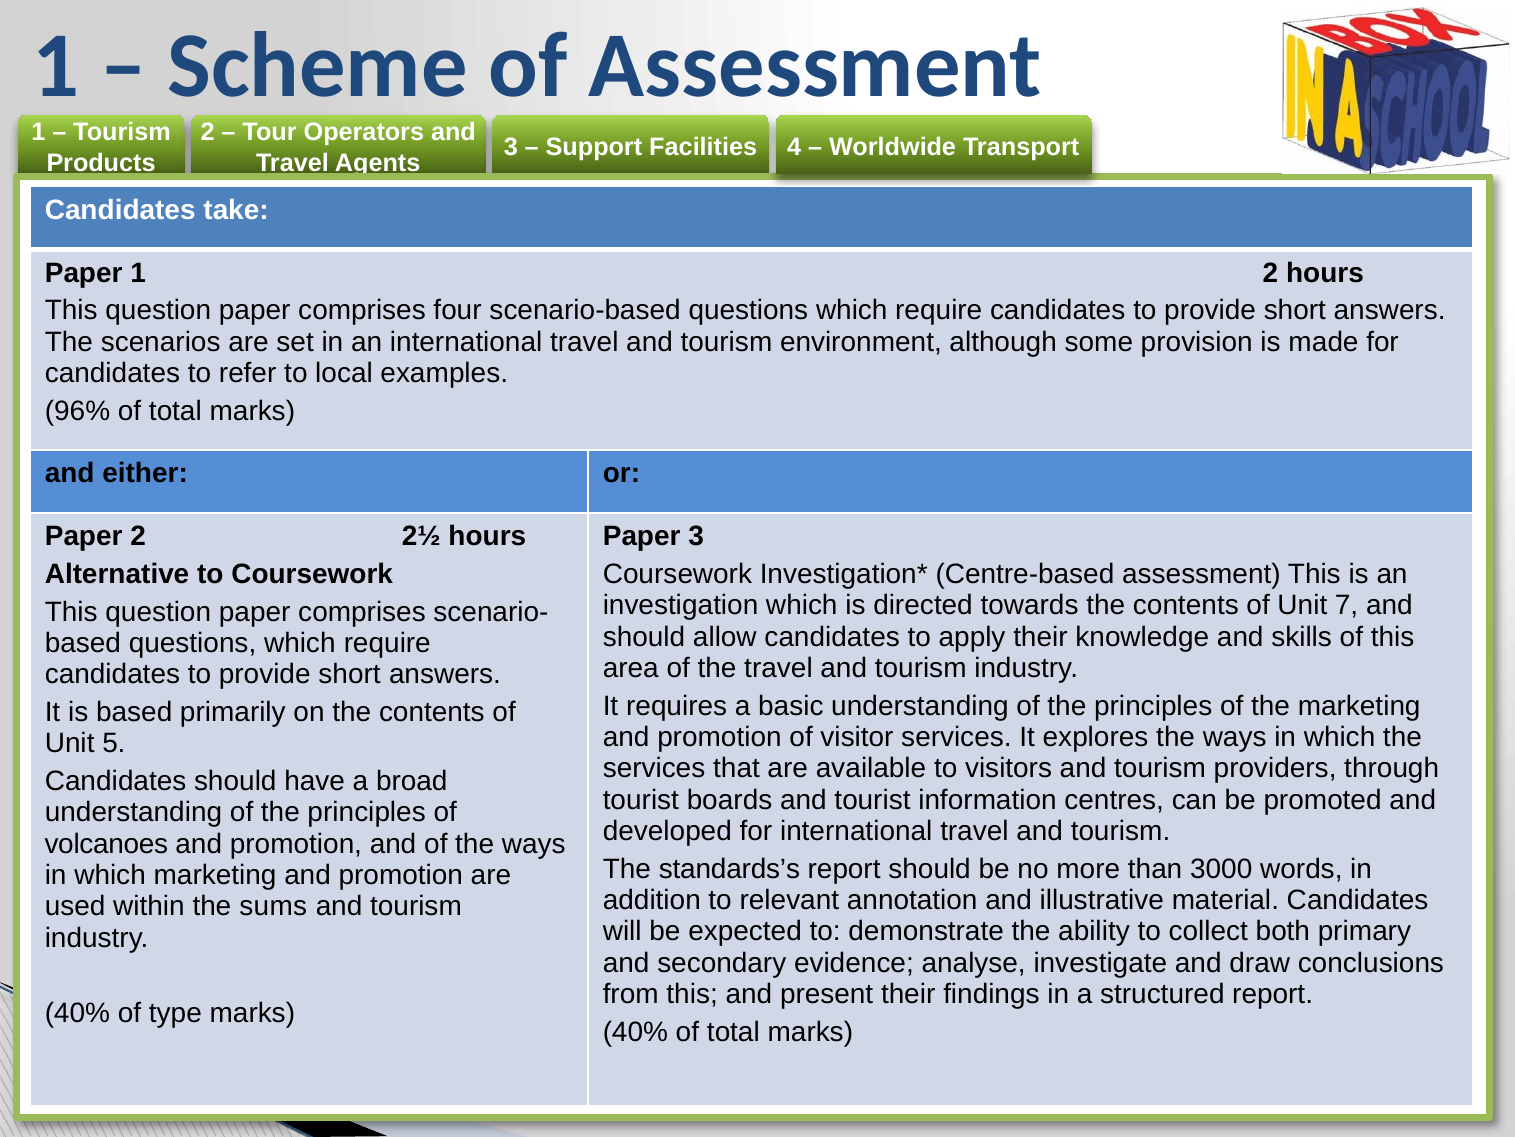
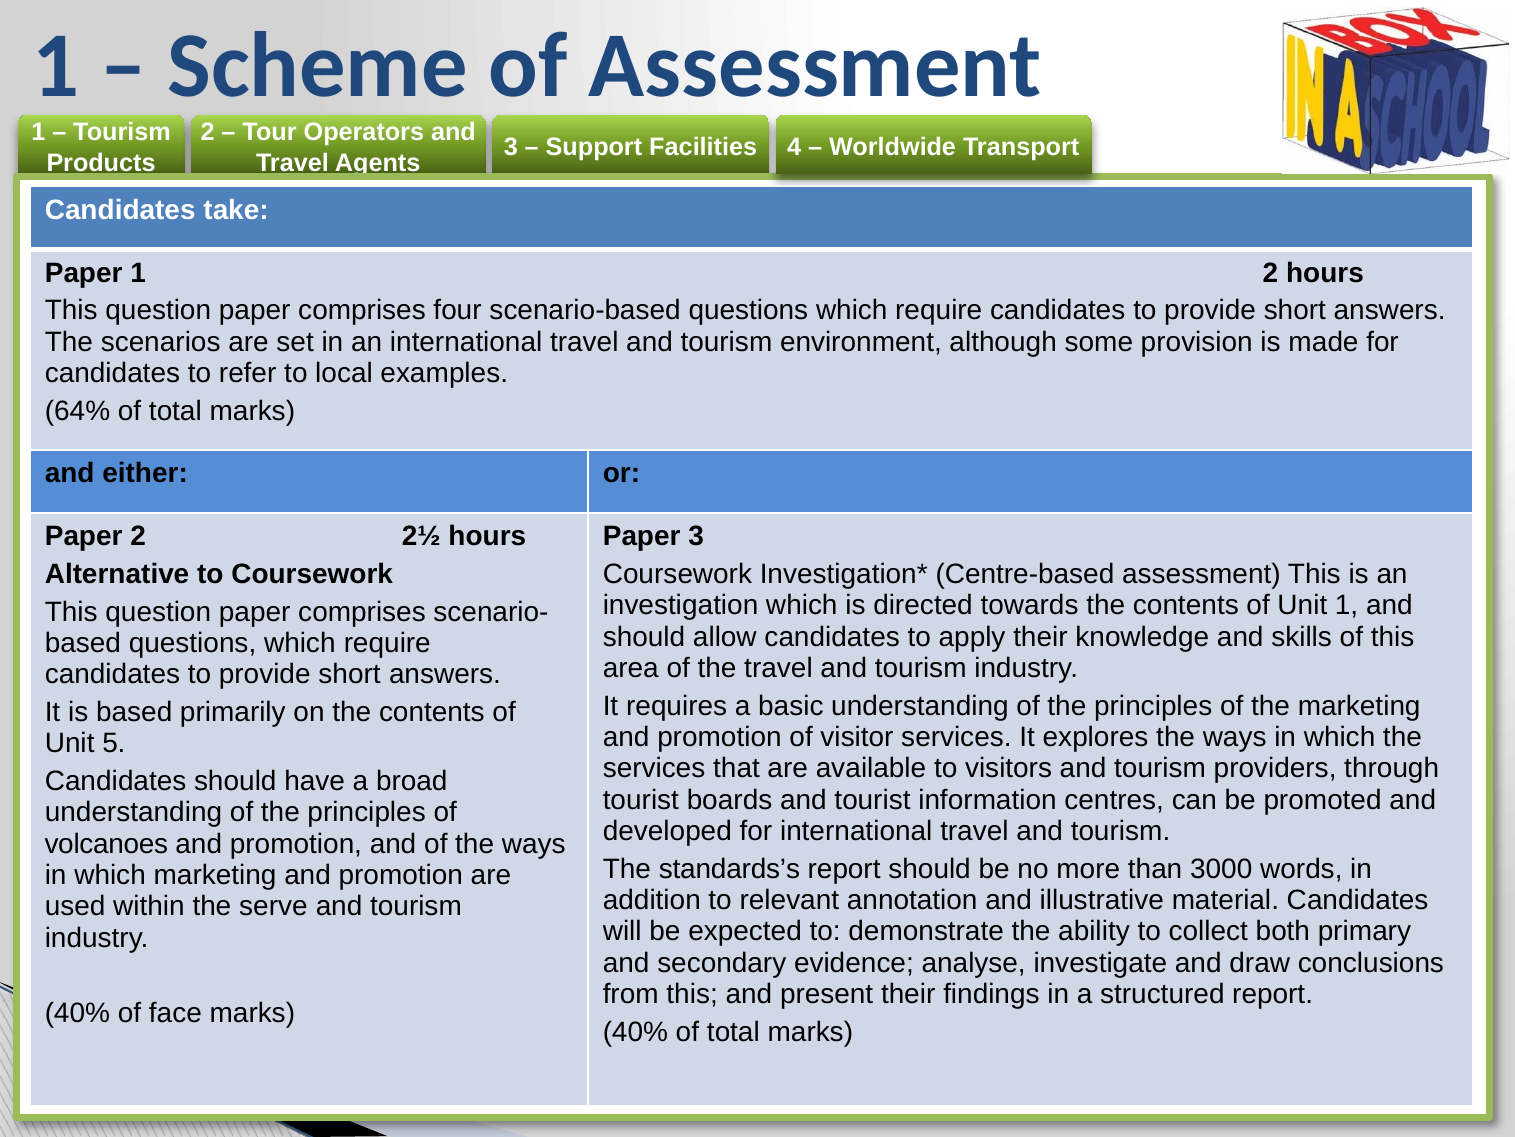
96%: 96% -> 64%
Unit 7: 7 -> 1
sums: sums -> serve
type: type -> face
